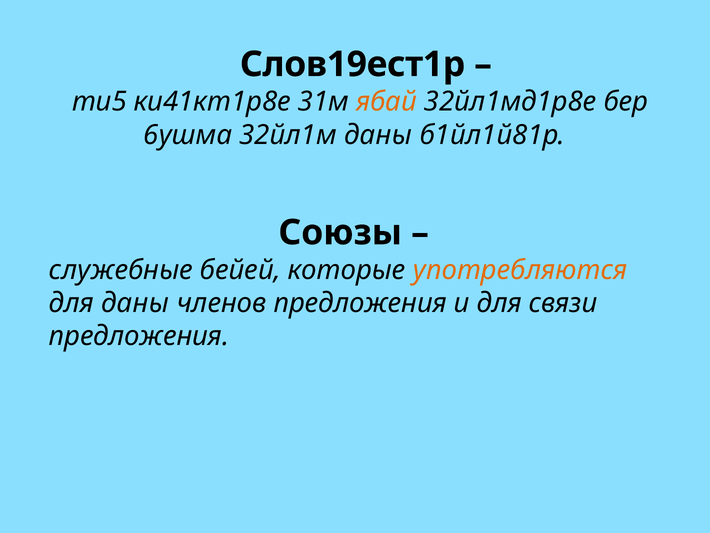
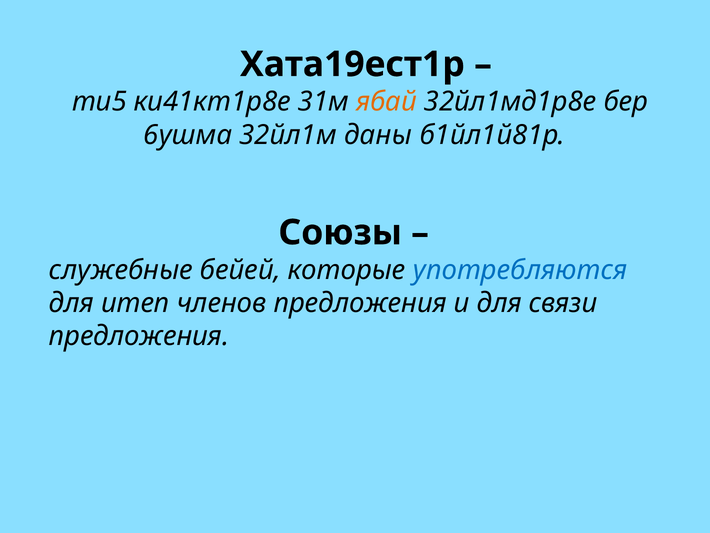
Слов19ест1р: Слов19ест1р -> Хата19ест1р
употребляются colour: orange -> blue
для даны: даны -> итеп
